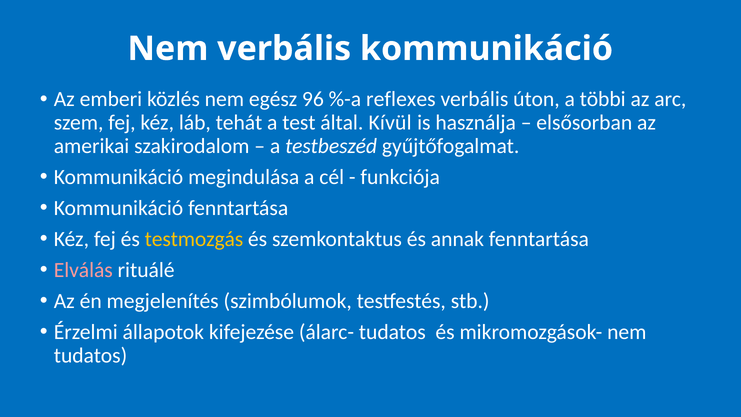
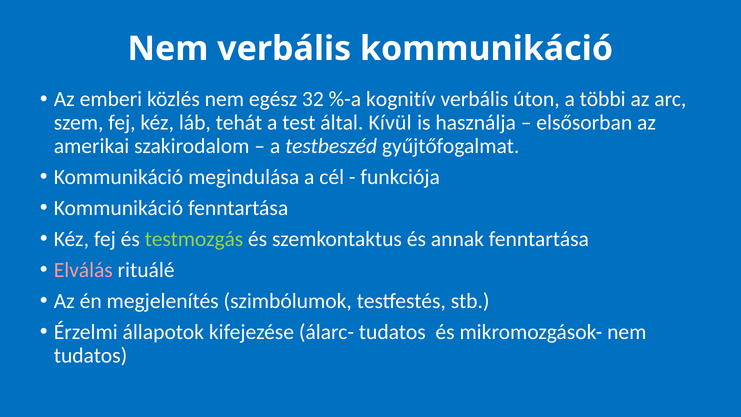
96: 96 -> 32
reflexes: reflexes -> kognitív
testmozgás colour: yellow -> light green
